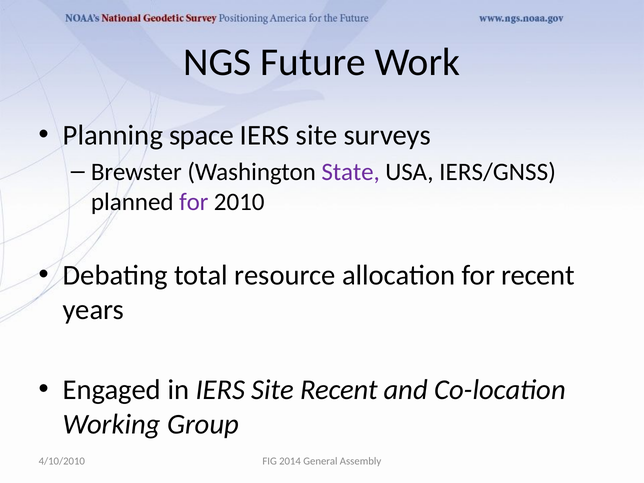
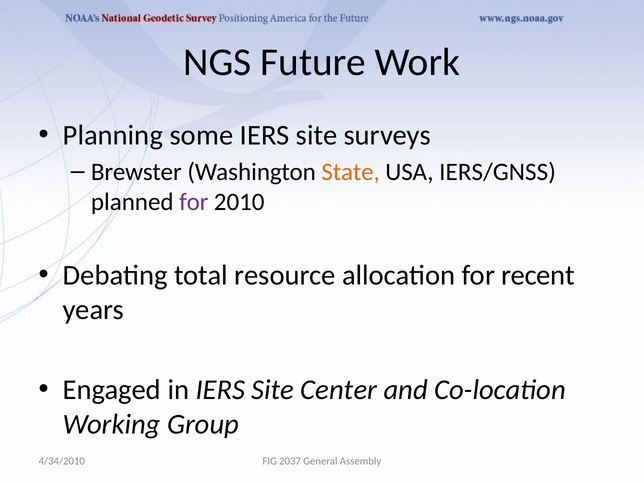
space: space -> some
State colour: purple -> orange
Site Recent: Recent -> Center
4/10/2010: 4/10/2010 -> 4/34/2010
2014: 2014 -> 2037
